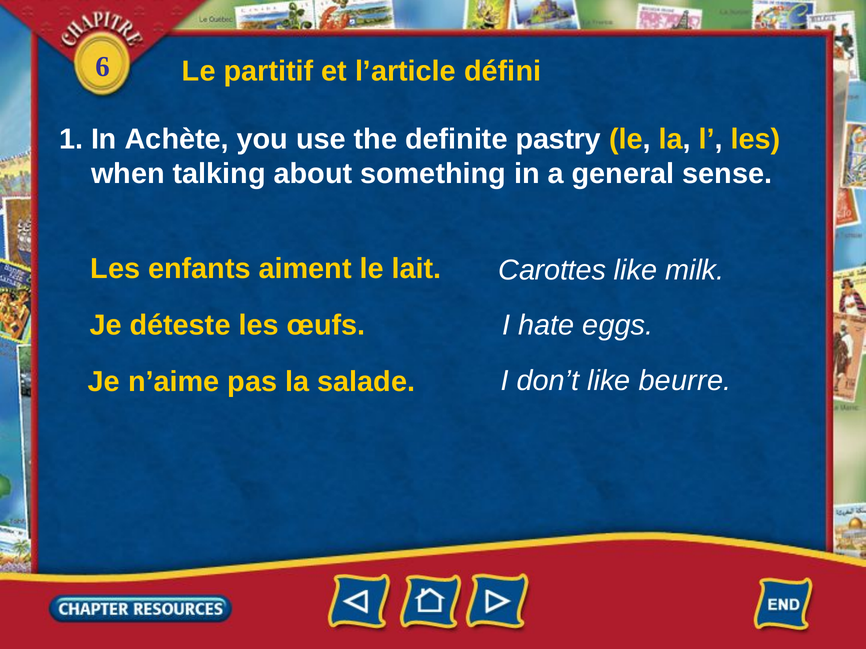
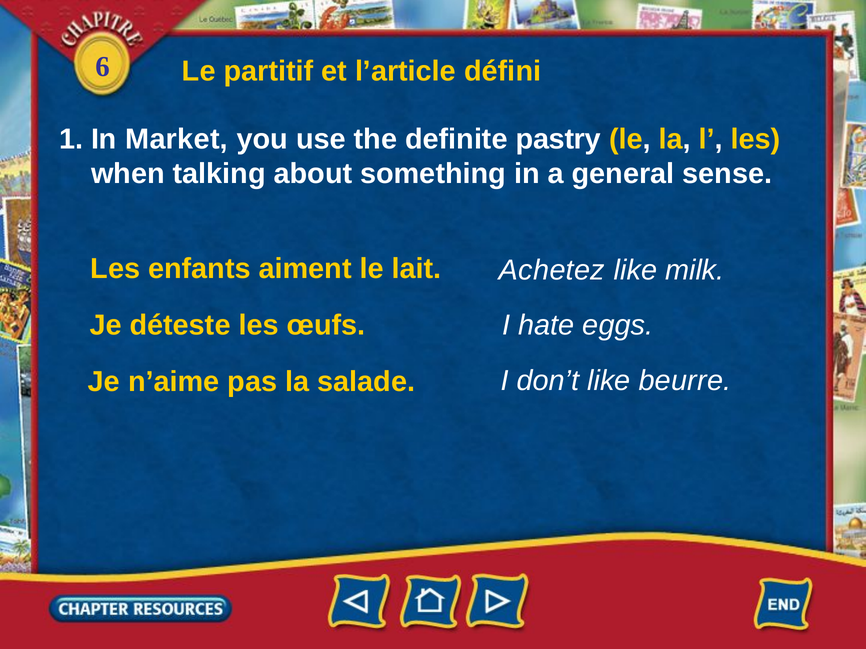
Achète: Achète -> Market
Carottes: Carottes -> Achetez
